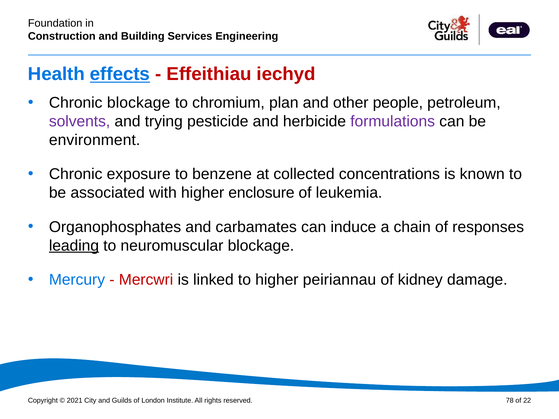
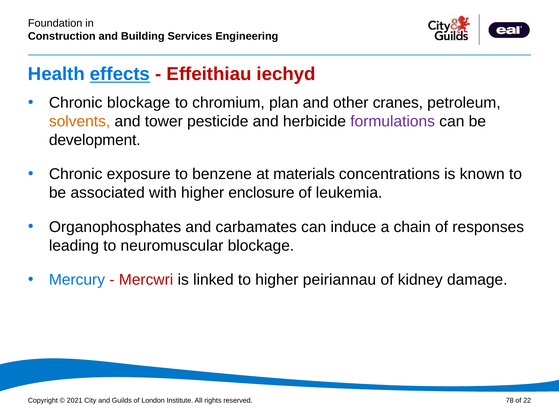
people: people -> cranes
solvents colour: purple -> orange
trying: trying -> tower
environment: environment -> development
collected: collected -> materials
leading underline: present -> none
